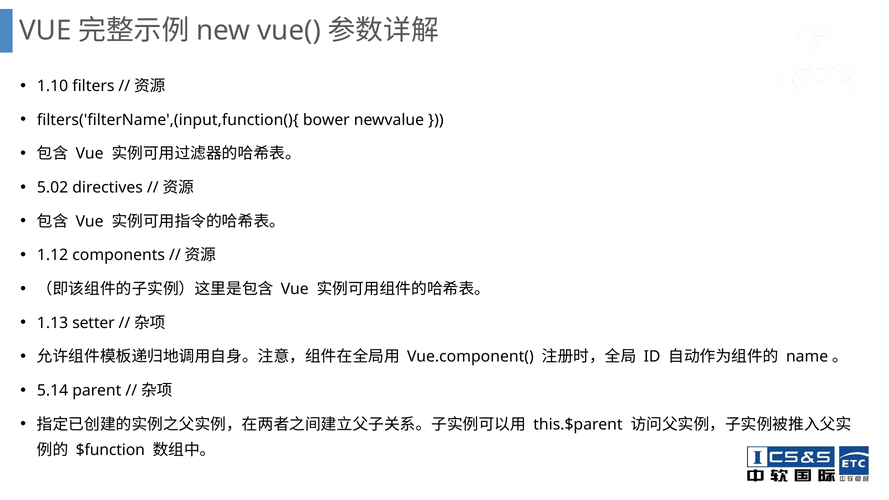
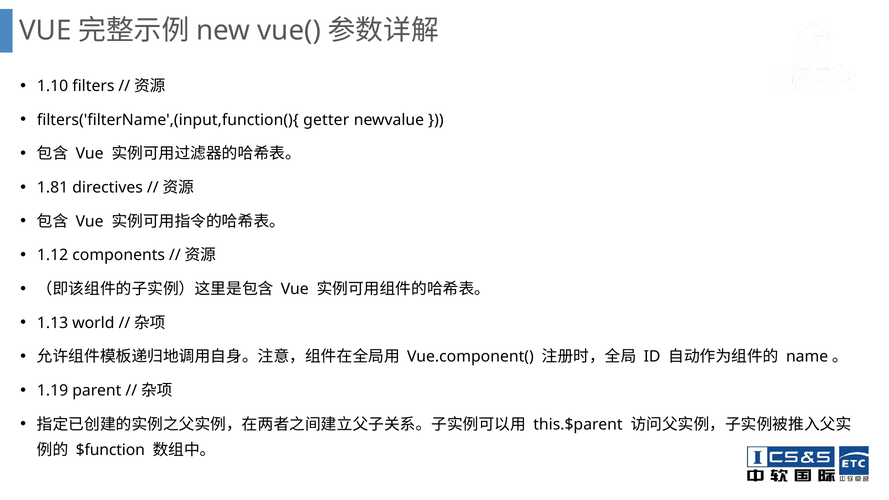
bower: bower -> getter
5.02: 5.02 -> 1.81
setter: setter -> world
5.14: 5.14 -> 1.19
